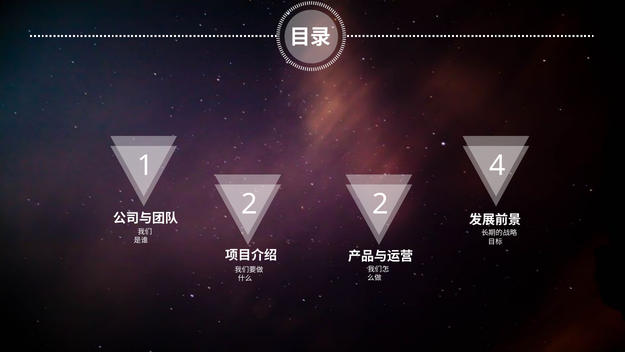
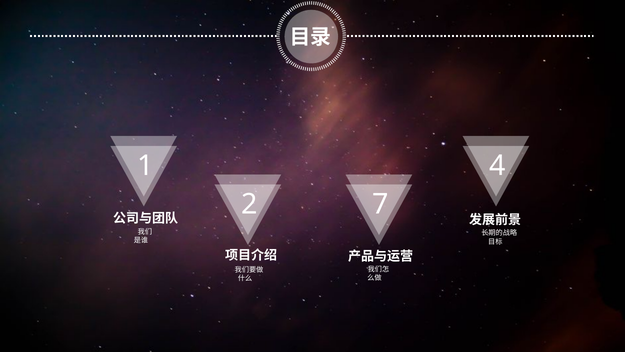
2 2: 2 -> 7
